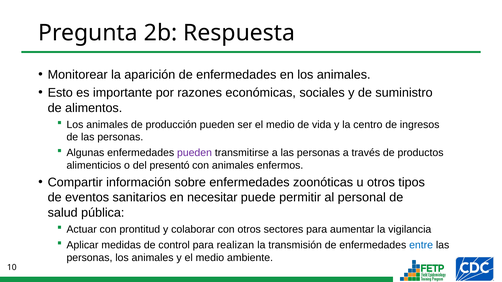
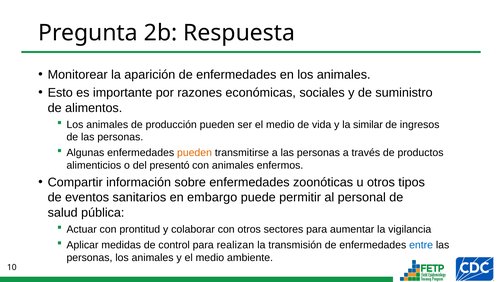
centro: centro -> similar
pueden at (194, 153) colour: purple -> orange
necesitar: necesitar -> embargo
